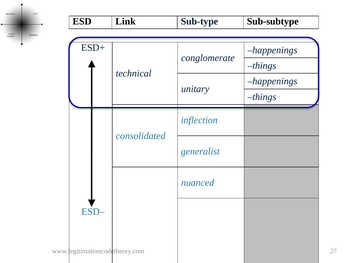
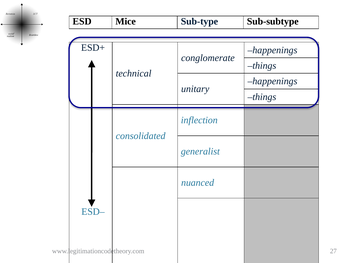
Link: Link -> Mice
